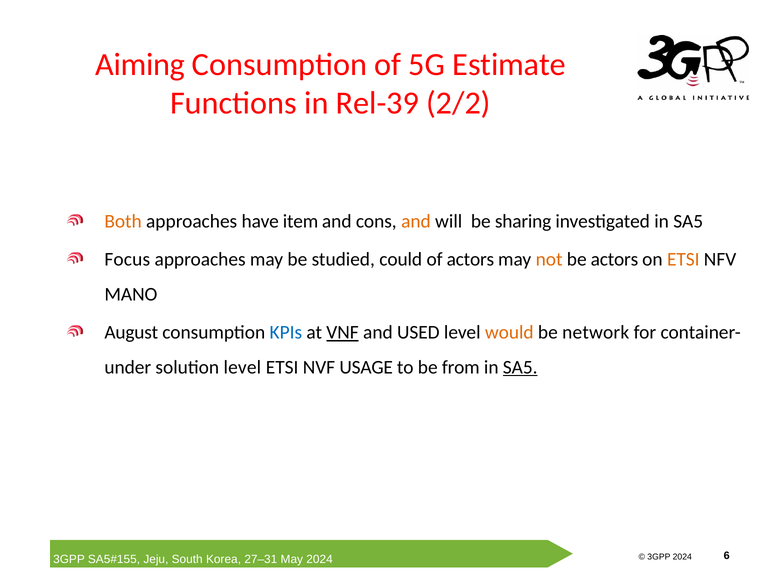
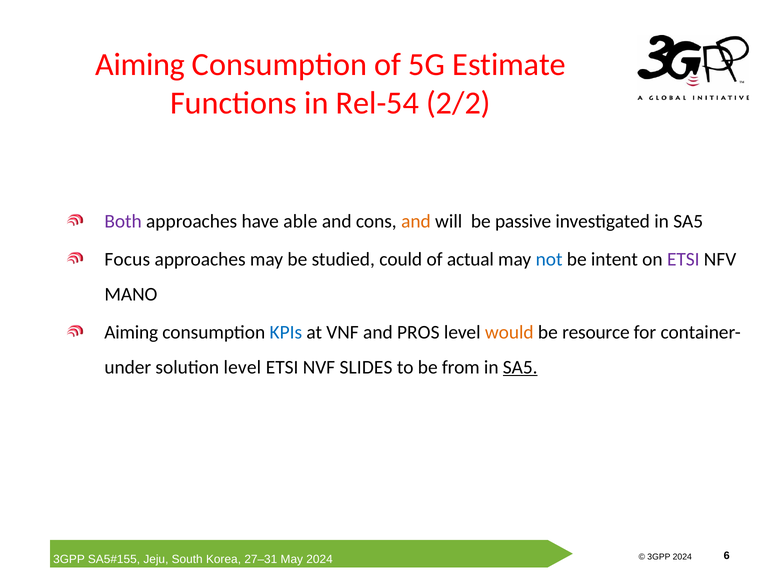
Rel-39: Rel-39 -> Rel-54
Both colour: orange -> purple
item: item -> able
sharing: sharing -> passive
of actors: actors -> actual
not colour: orange -> blue
be actors: actors -> intent
ETSI at (683, 260) colour: orange -> purple
August at (131, 333): August -> Aiming
VNF underline: present -> none
USED: USED -> PROS
network: network -> resource
USAGE: USAGE -> SLIDES
